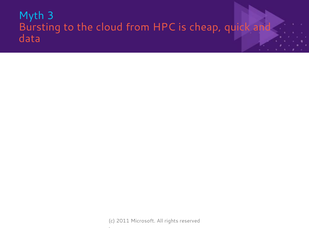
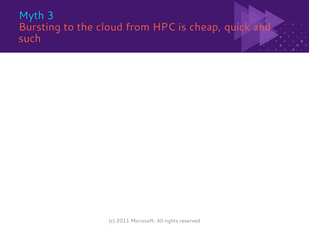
data: data -> such
